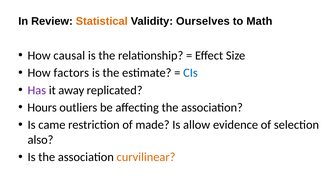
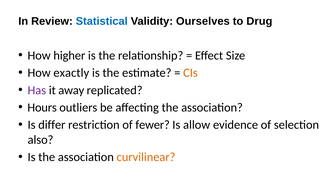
Statistical colour: orange -> blue
Math: Math -> Drug
causal: causal -> higher
factors: factors -> exactly
CIs colour: blue -> orange
came: came -> differ
made: made -> fewer
